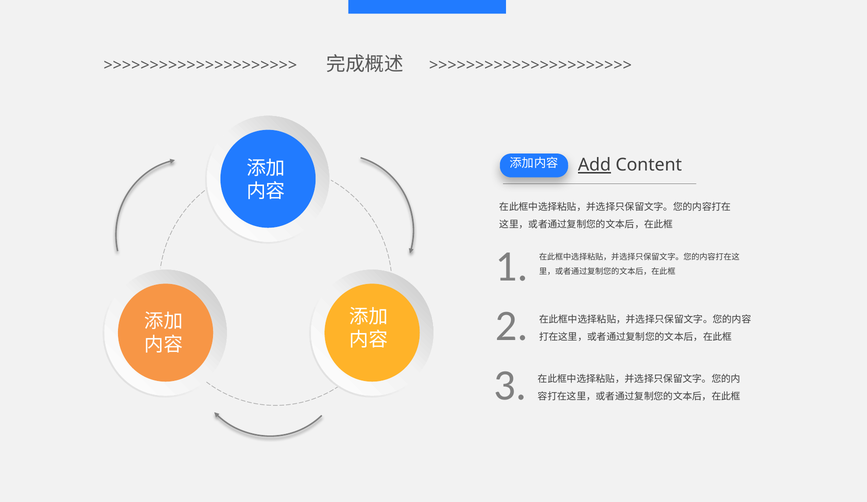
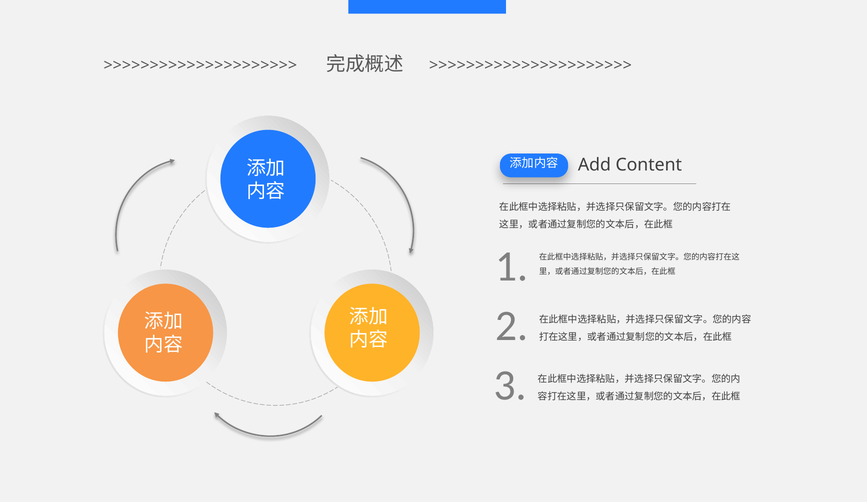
Add underline: present -> none
